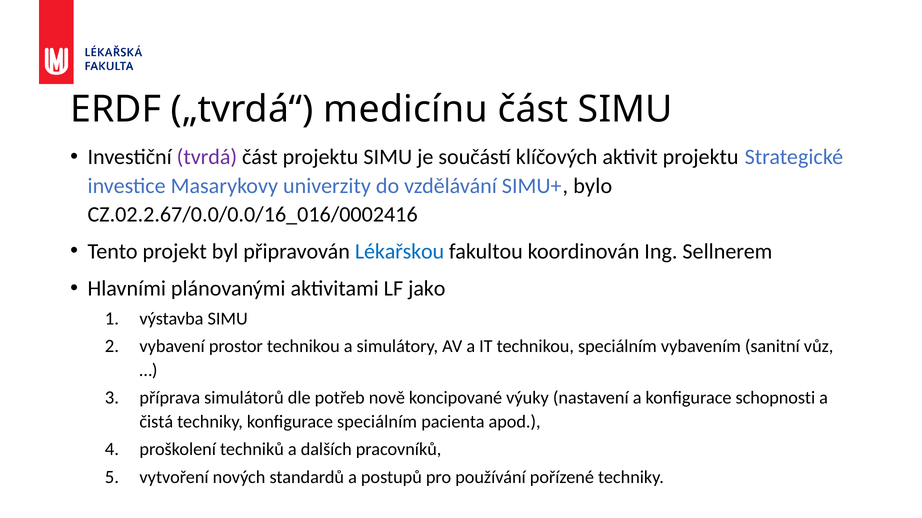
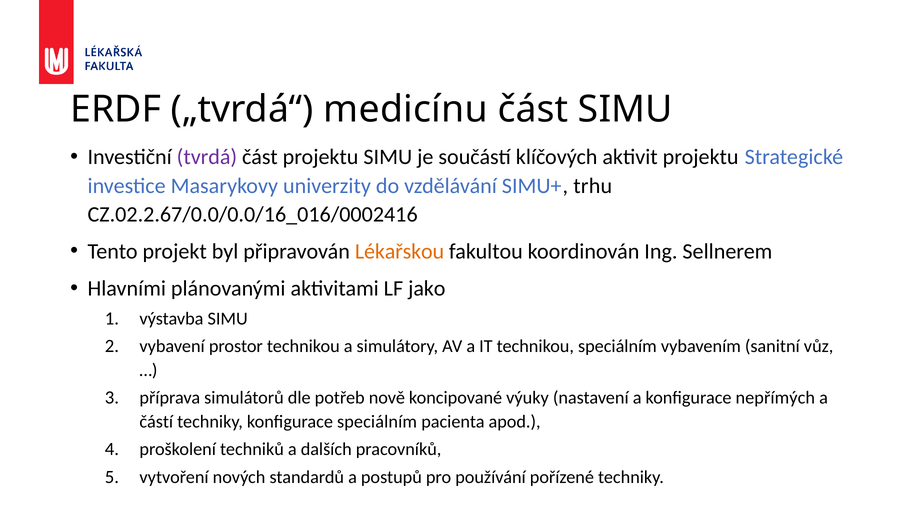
bylo: bylo -> trhu
Lékařskou colour: blue -> orange
schopnosti: schopnosti -> nepřímých
čistá: čistá -> částí
